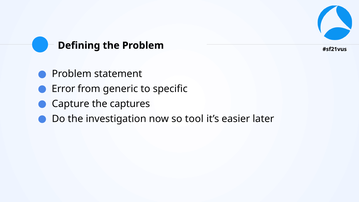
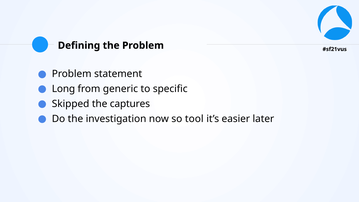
Error: Error -> Long
Capture: Capture -> Skipped
